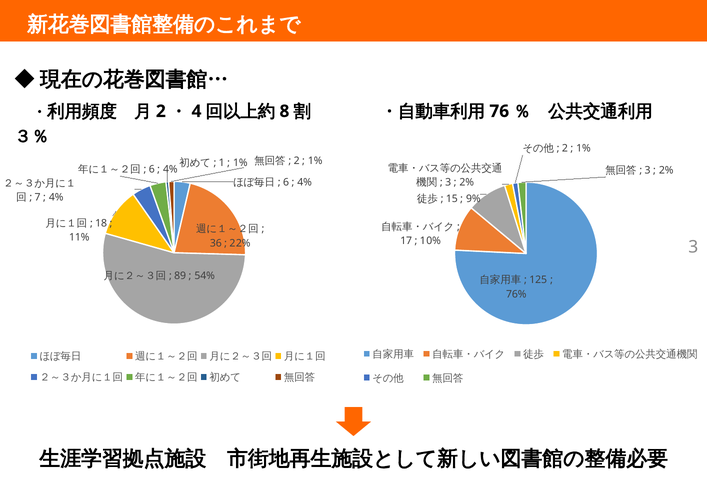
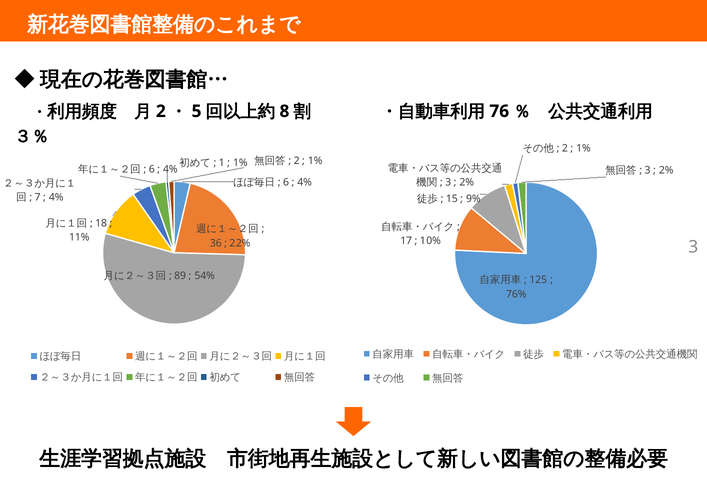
4: 4 -> 5
